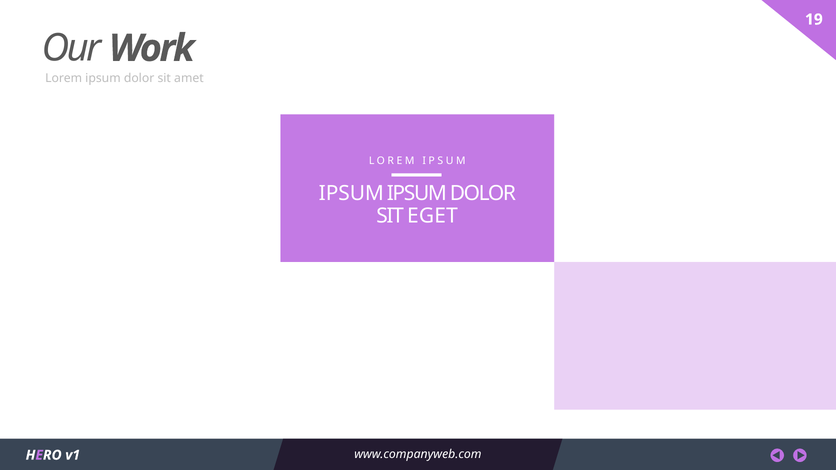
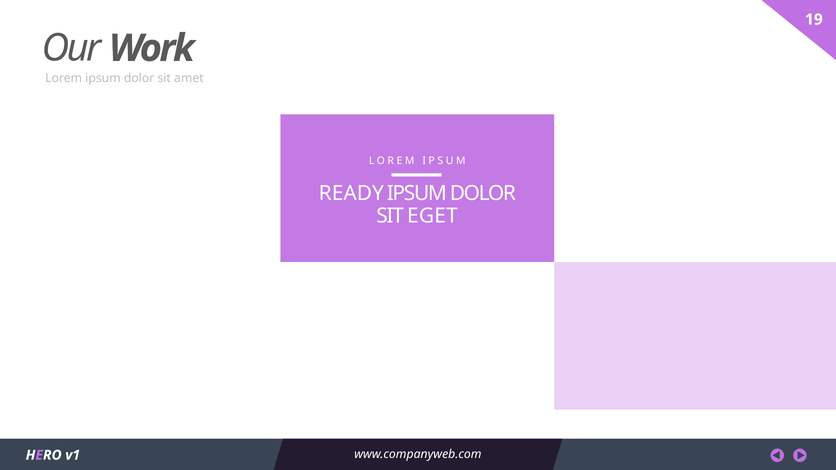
IPSUM at (351, 193): IPSUM -> READY
